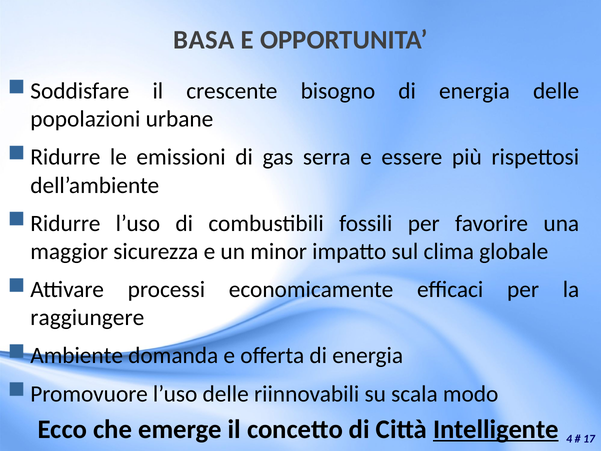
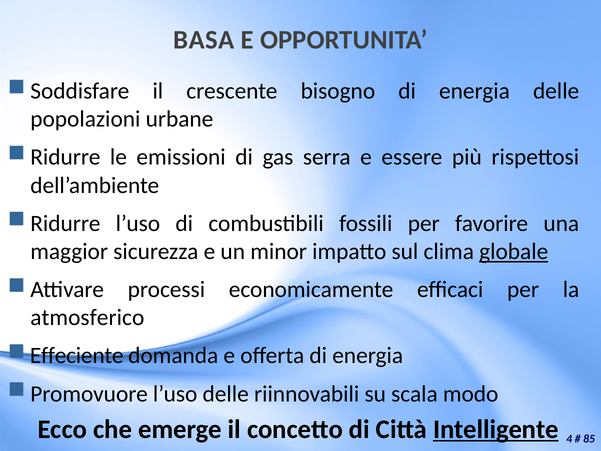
globale underline: none -> present
raggiungere: raggiungere -> atmosferico
Ambiente: Ambiente -> Effeciente
17: 17 -> 85
